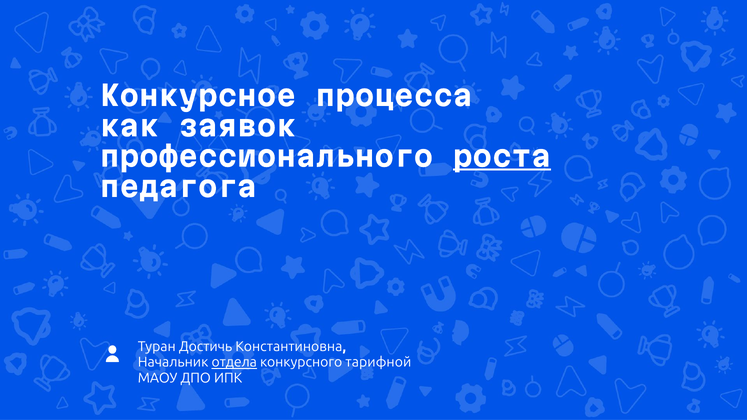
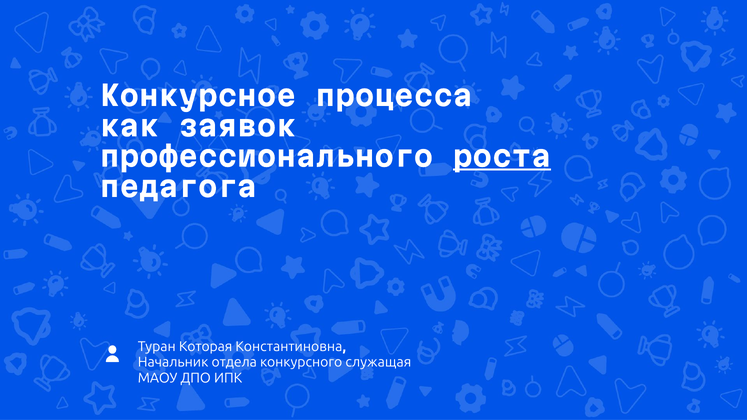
Достичь: Достичь -> Которая
отдела underline: present -> none
тарифной: тарифной -> служащая
